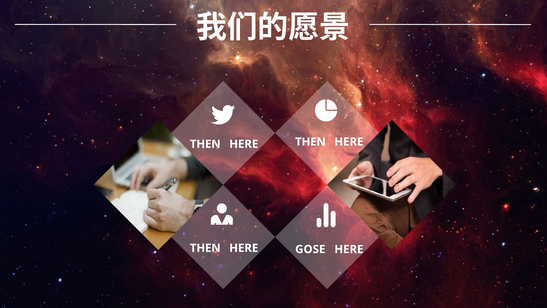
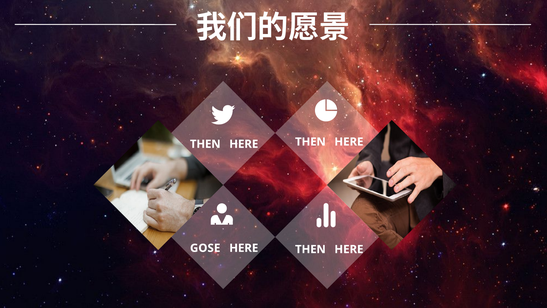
THEN at (205, 248): THEN -> GOSE
GOSE at (310, 249): GOSE -> THEN
